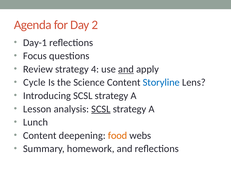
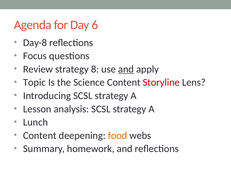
2: 2 -> 6
Day-1: Day-1 -> Day-8
4: 4 -> 8
Cycle: Cycle -> Topic
Storyline colour: blue -> red
SCSL at (101, 109) underline: present -> none
